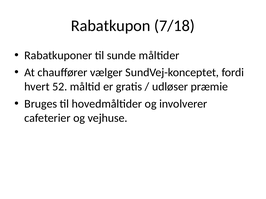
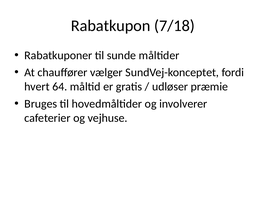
52: 52 -> 64
